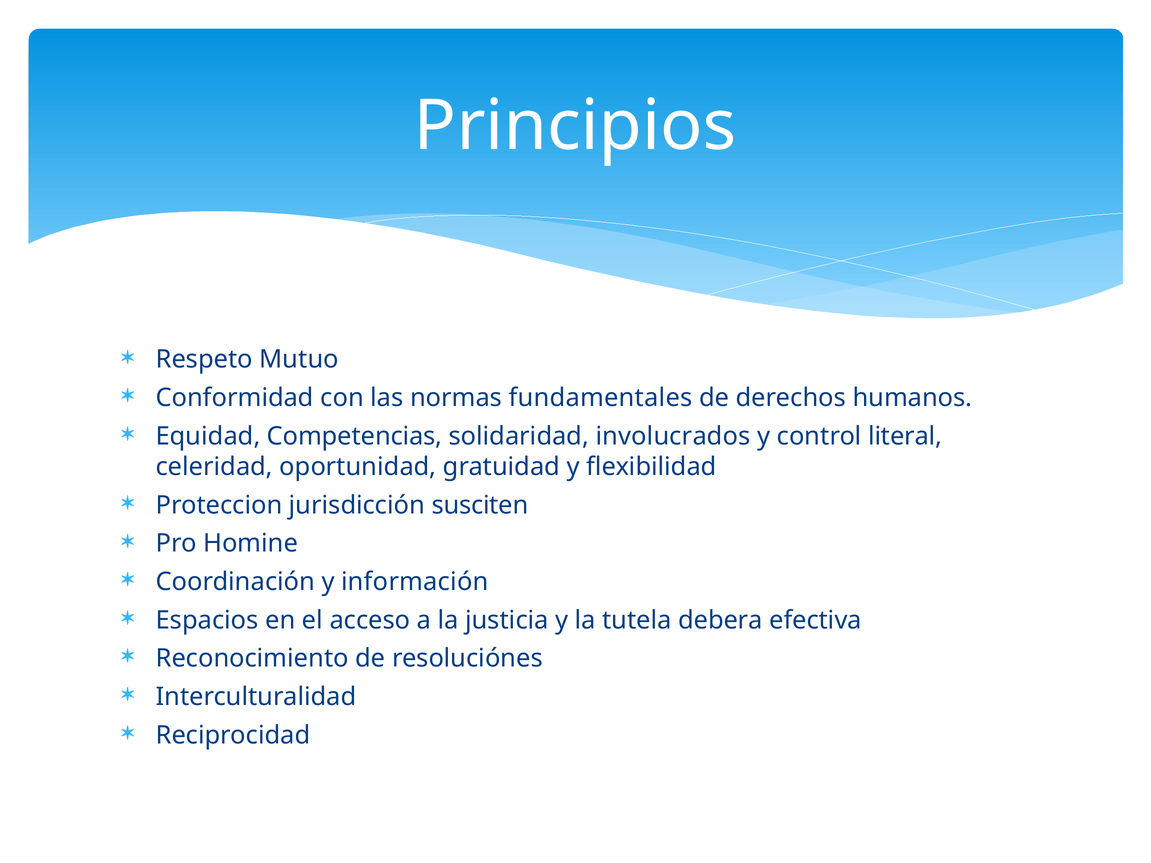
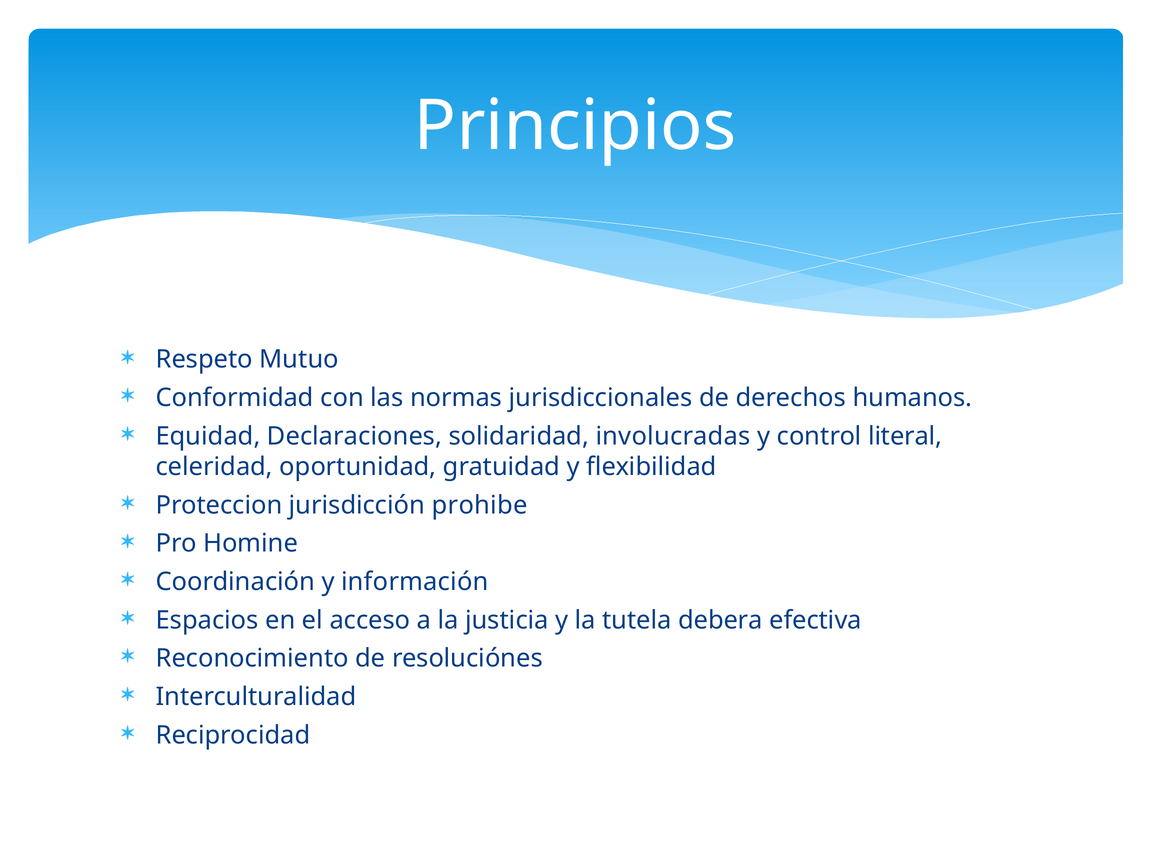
fundamentales: fundamentales -> jurisdiccionales
Competencias: Competencias -> Declaraciones
involucrados: involucrados -> involucradas
susciten: susciten -> prohibe
